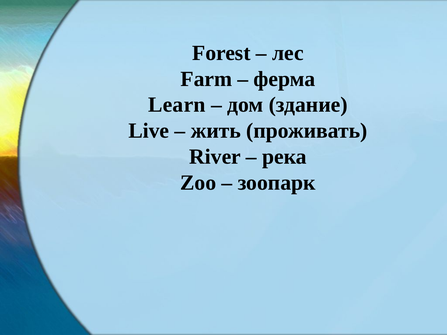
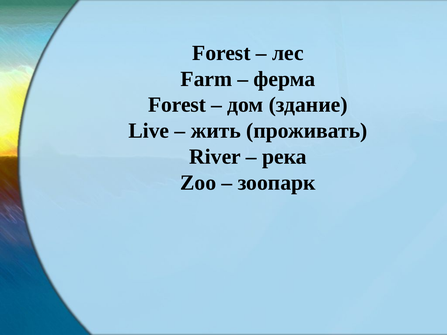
Learn at (177, 105): Learn -> Forest
